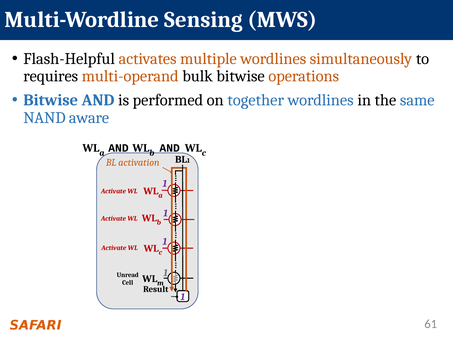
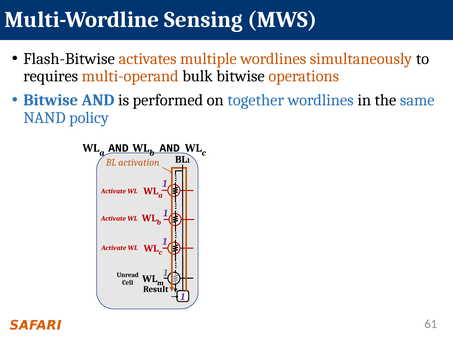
Flash-Helpful: Flash-Helpful -> Flash-Bitwise
aware: aware -> policy
